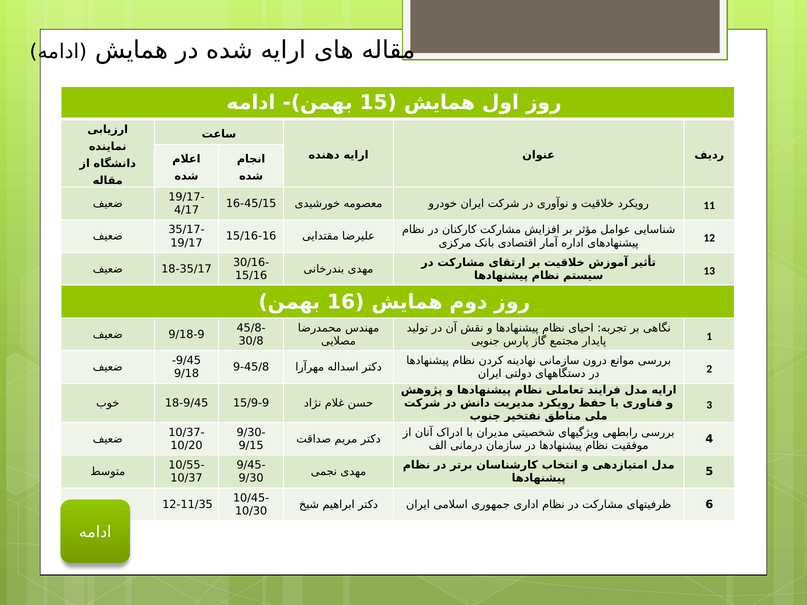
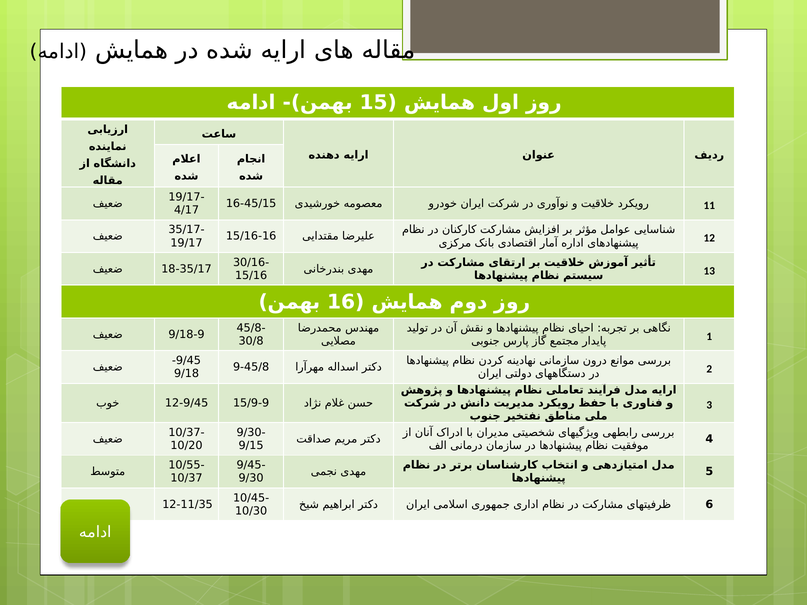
18-9/45: 18-9/45 -> 12-9/45
